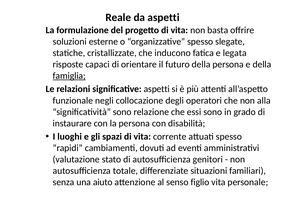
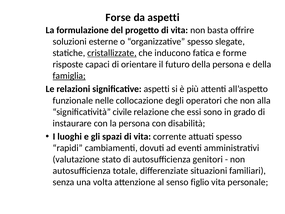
Reale: Reale -> Forse
cristallizzate underline: none -> present
legata: legata -> forme
negli: negli -> nelle
significatività sono: sono -> civile
aiuto: aiuto -> volta
